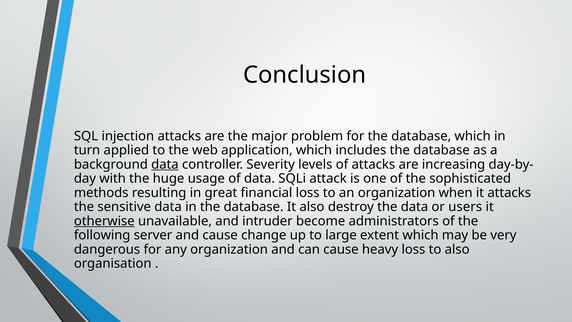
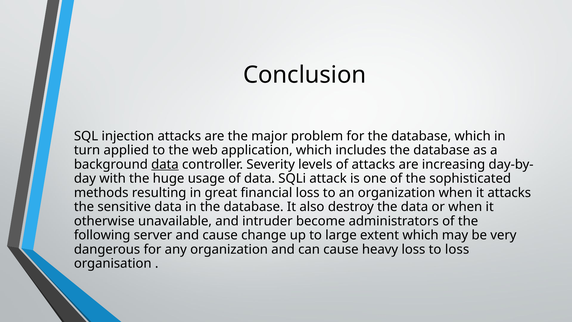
or users: users -> when
otherwise underline: present -> none
to also: also -> loss
